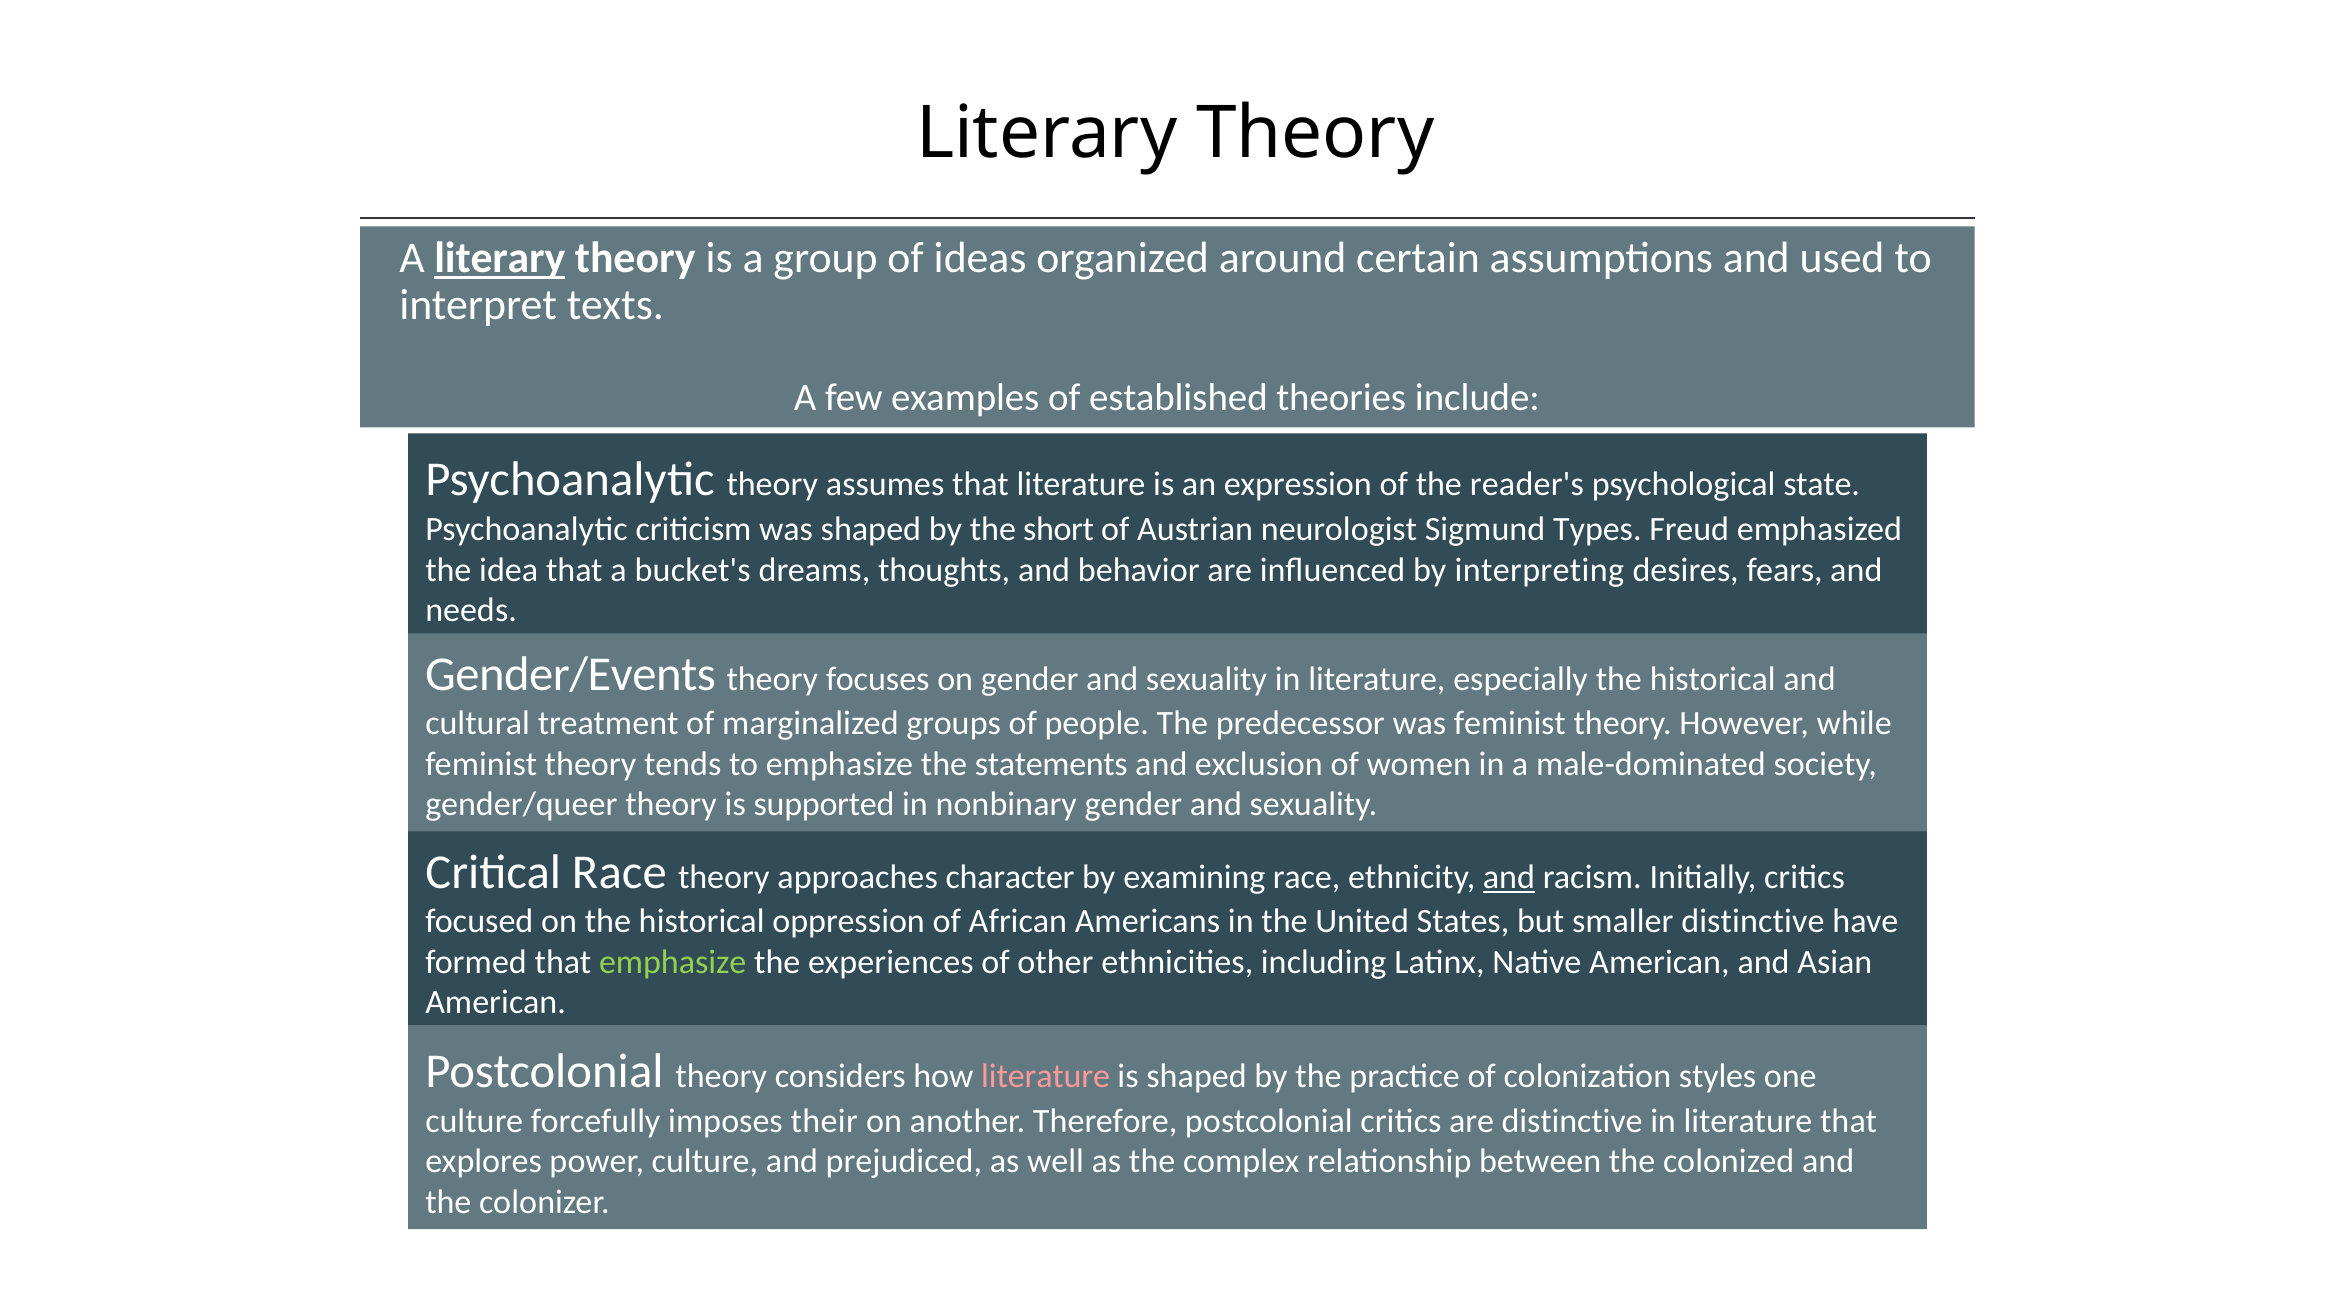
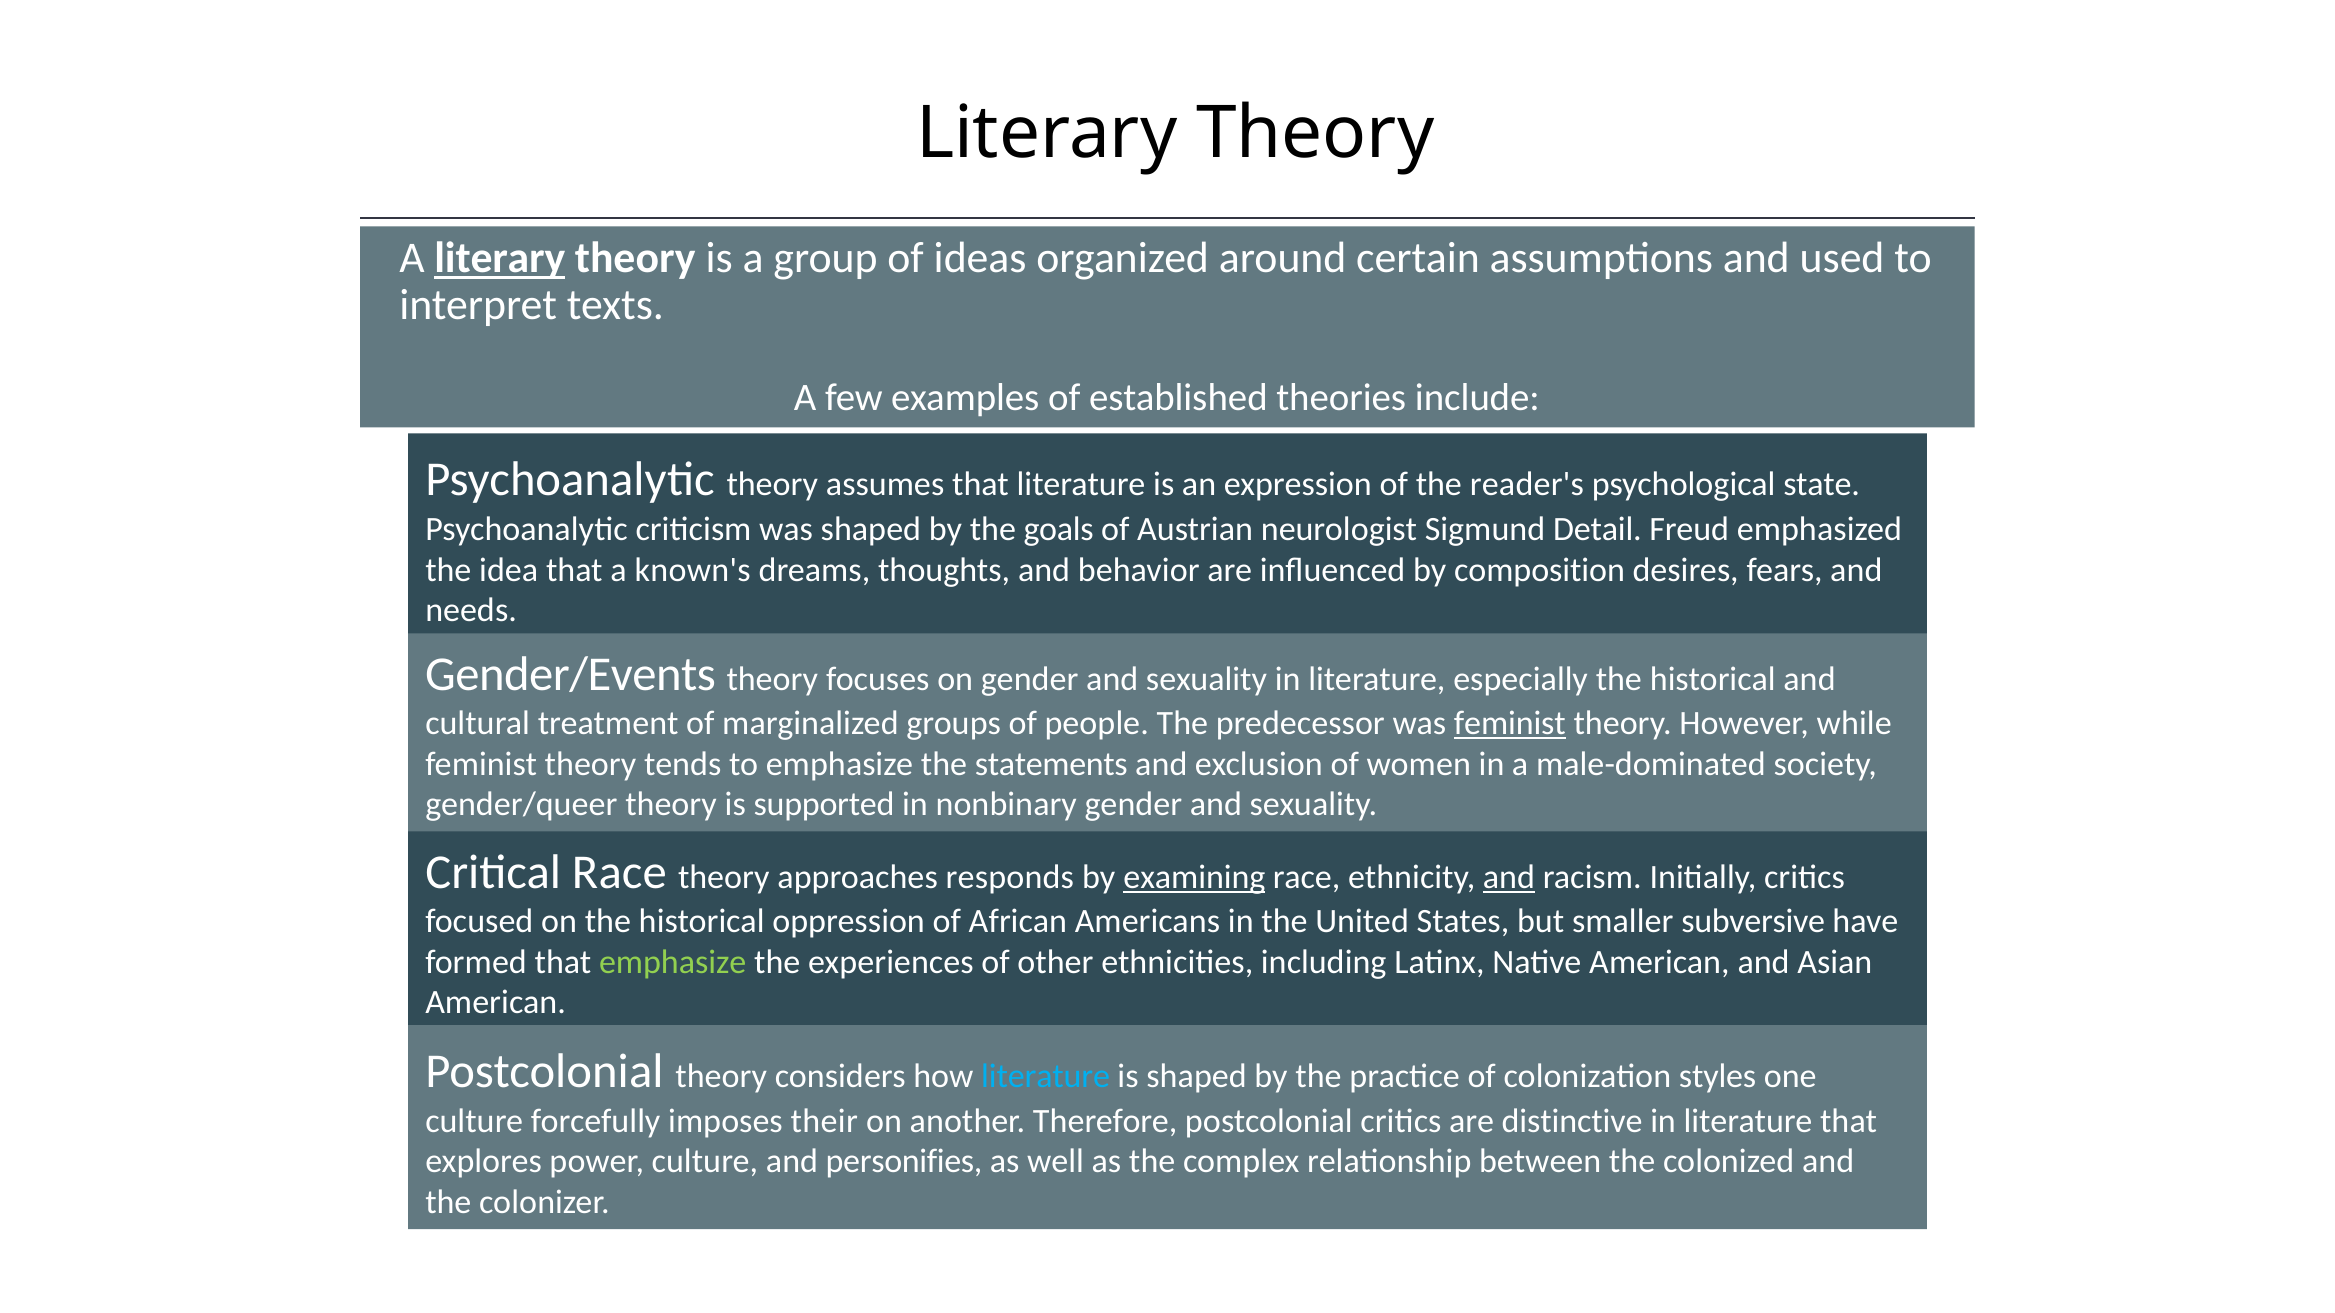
short: short -> goals
Types: Types -> Detail
bucket's: bucket's -> known's
interpreting: interpreting -> composition
feminist at (1510, 723) underline: none -> present
character: character -> responds
examining underline: none -> present
smaller distinctive: distinctive -> subversive
literature at (1046, 1076) colour: pink -> light blue
prejudiced: prejudiced -> personifies
